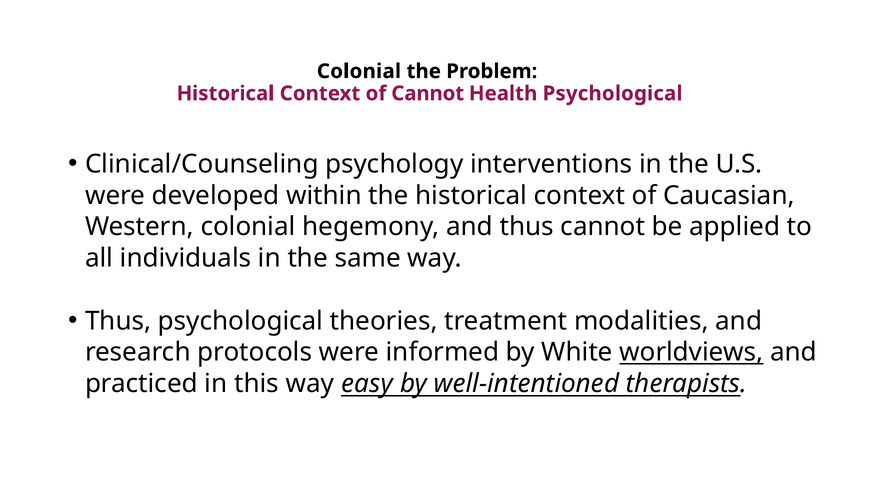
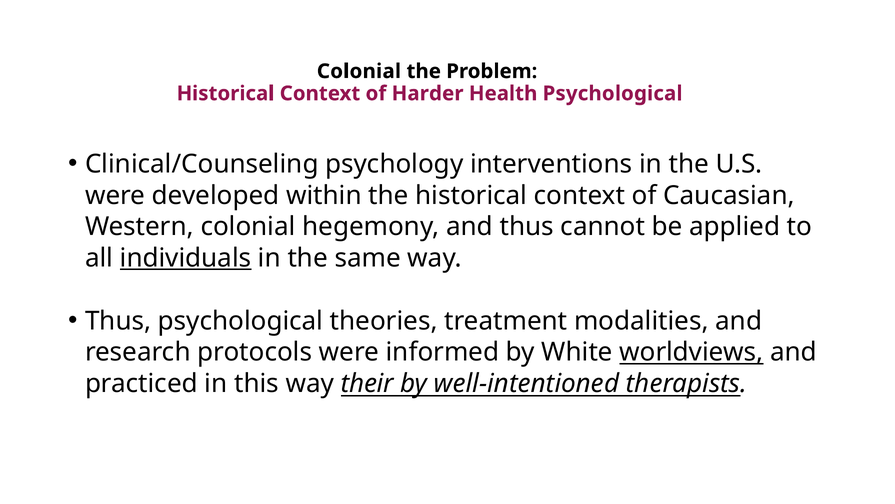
of Cannot: Cannot -> Harder
individuals underline: none -> present
easy: easy -> their
